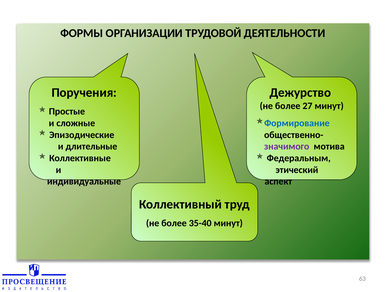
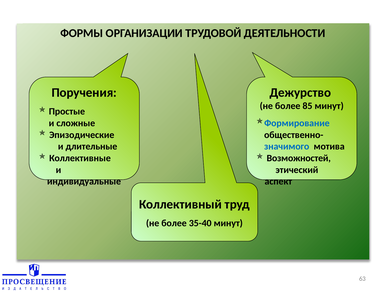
27: 27 -> 85
значимого colour: purple -> blue
Федеральным: Федеральным -> Возможностей
